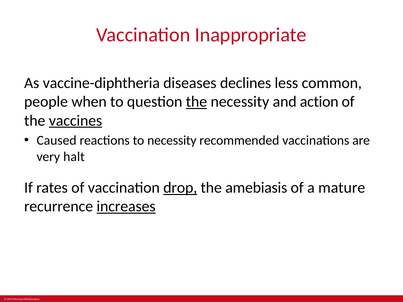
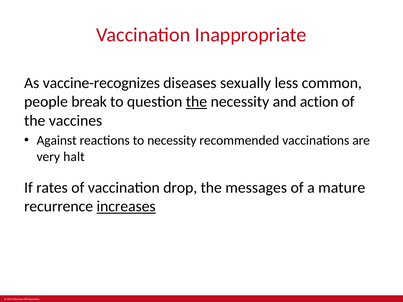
vaccine-diphtheria: vaccine-diphtheria -> vaccine-recognizes
declines: declines -> sexually
when: when -> break
vaccines underline: present -> none
Caused: Caused -> Against
drop underline: present -> none
amebiasis: amebiasis -> messages
